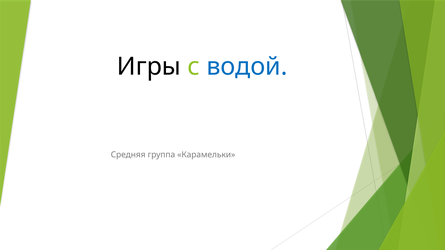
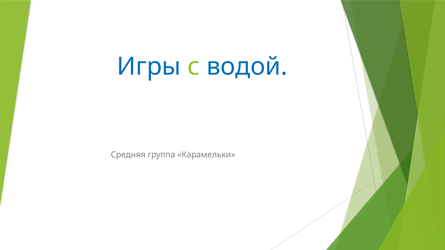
Игры colour: black -> blue
